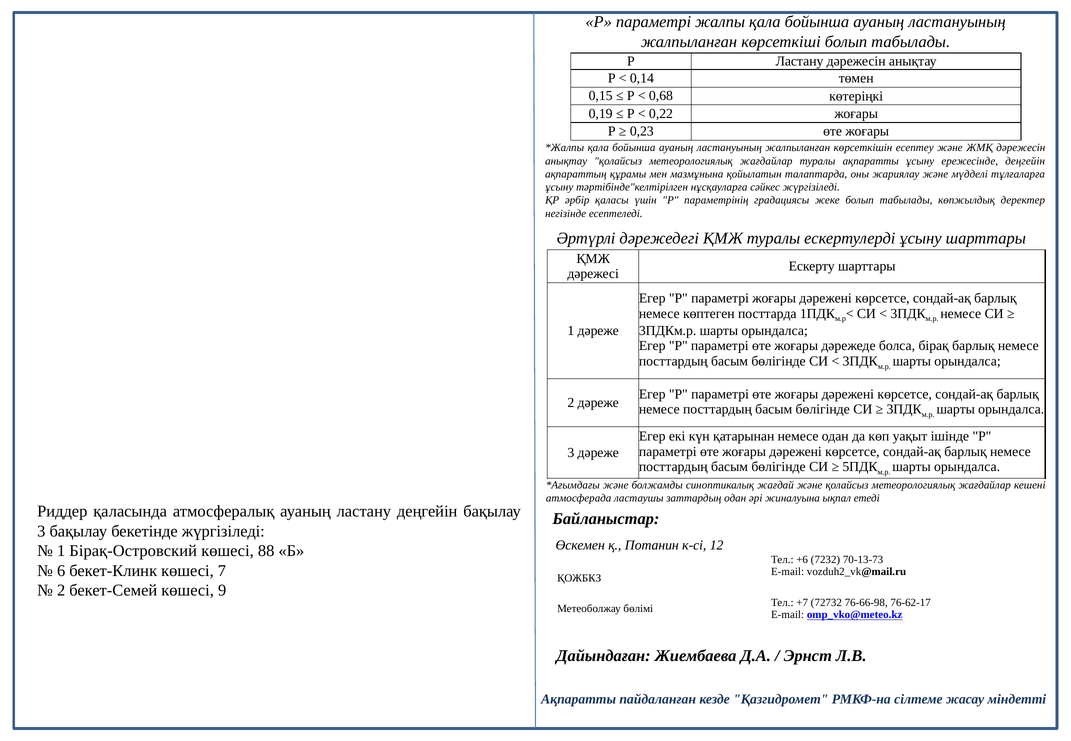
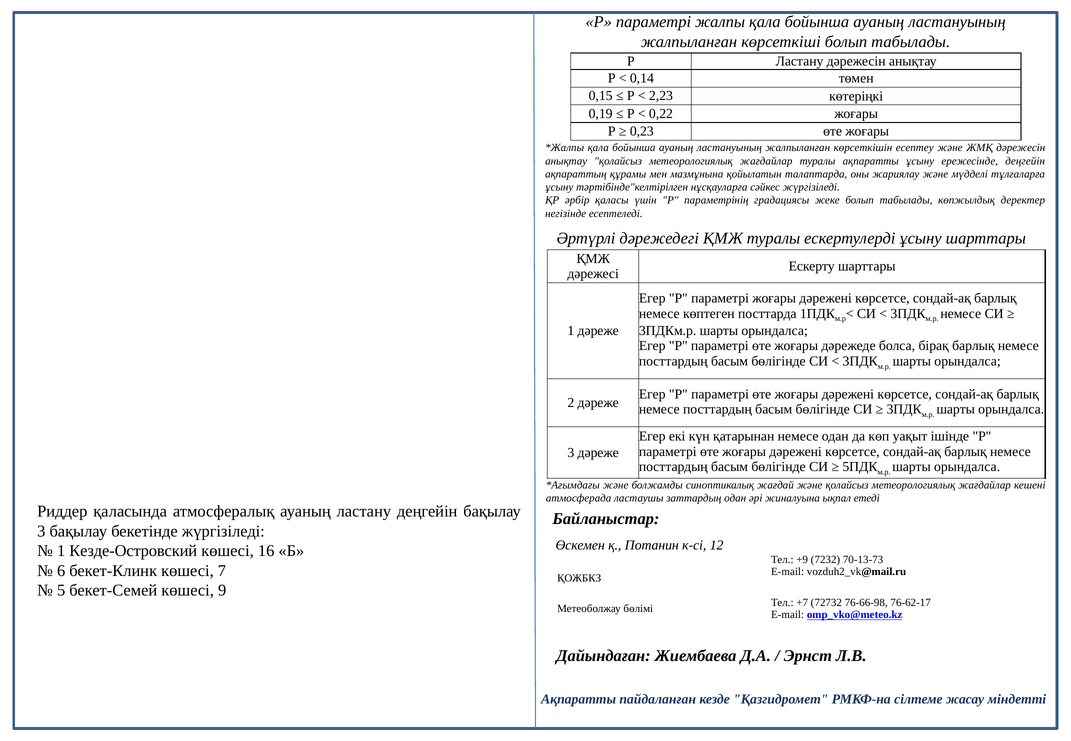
0,68: 0,68 -> 2,23
Бірақ-Островский: Бірақ-Островский -> Кезде-Островский
88: 88 -> 16
+6: +6 -> +9
2 at (61, 591): 2 -> 5
